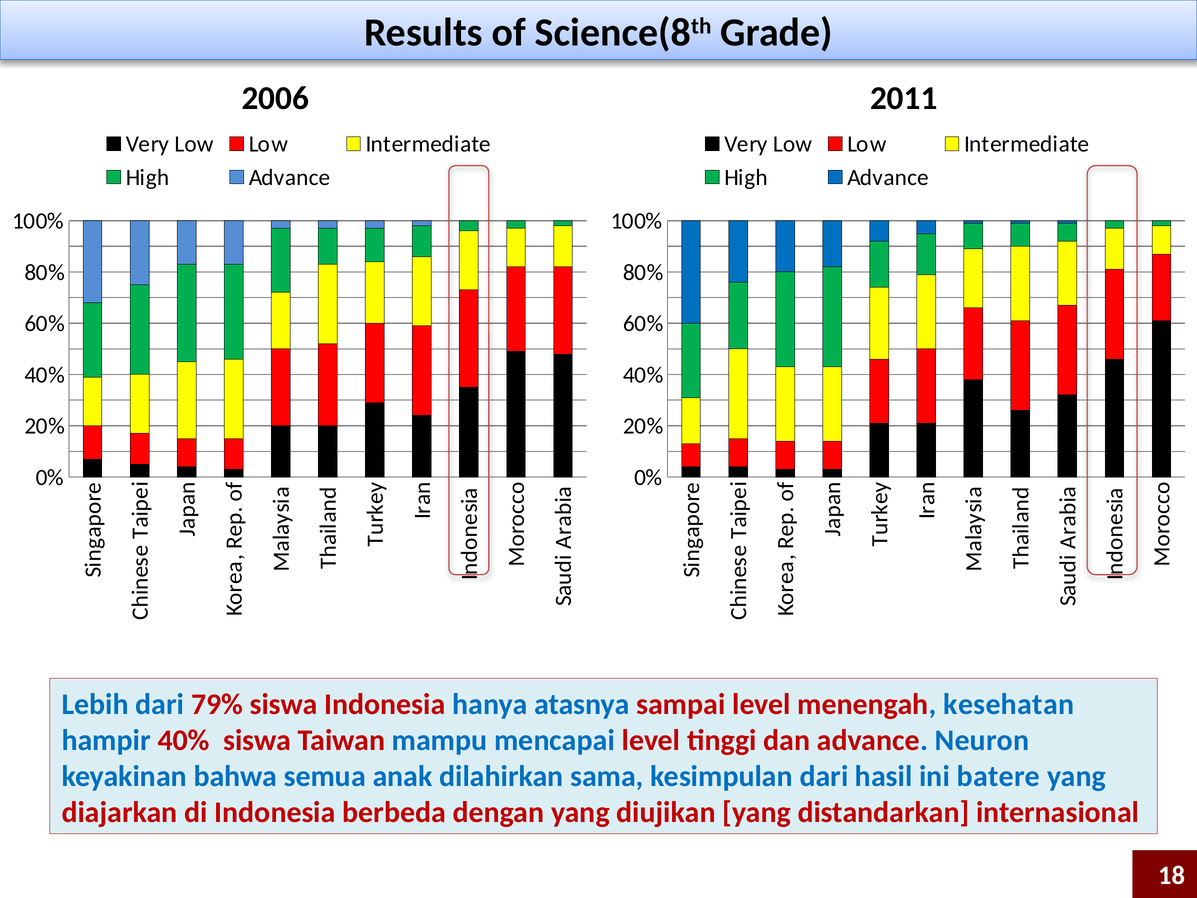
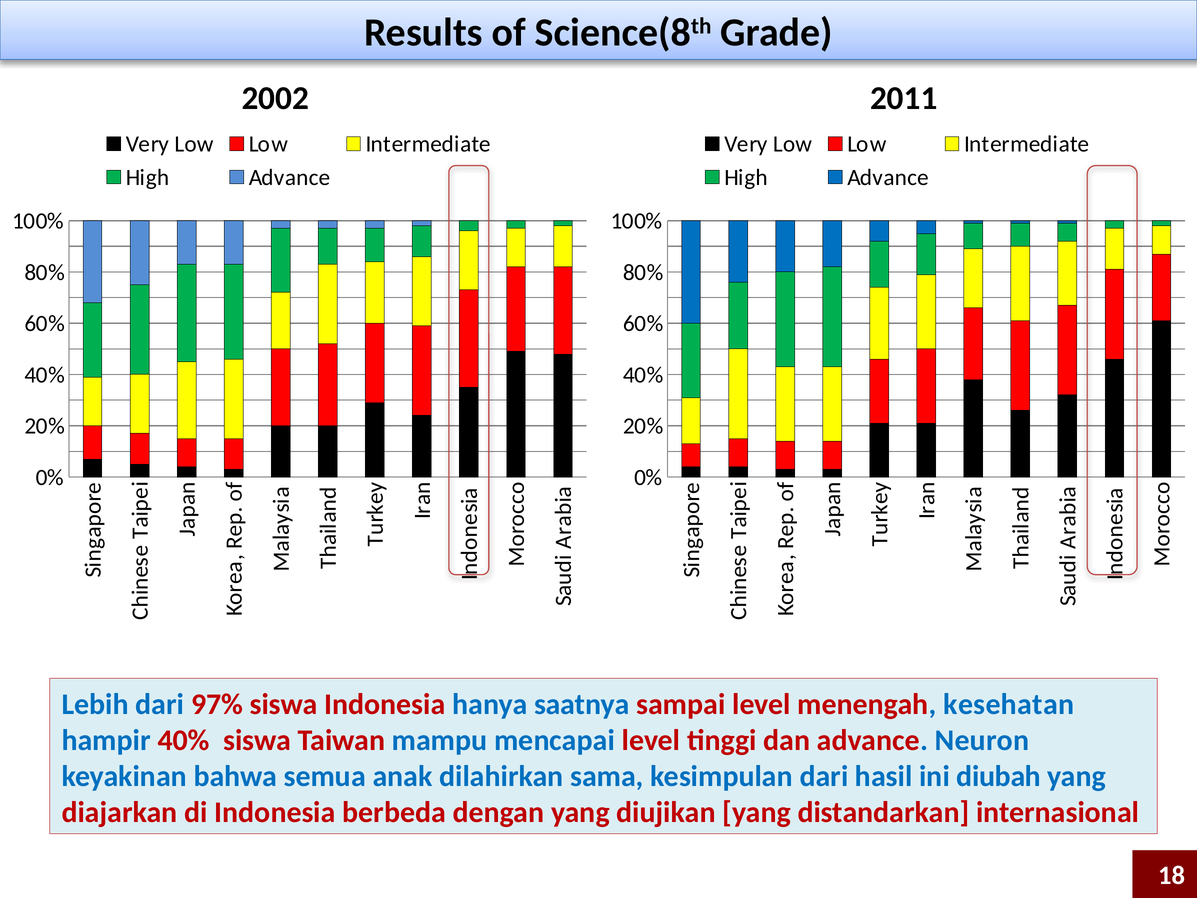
2006: 2006 -> 2002
79%: 79% -> 97%
atasnya: atasnya -> saatnya
batere: batere -> diubah
